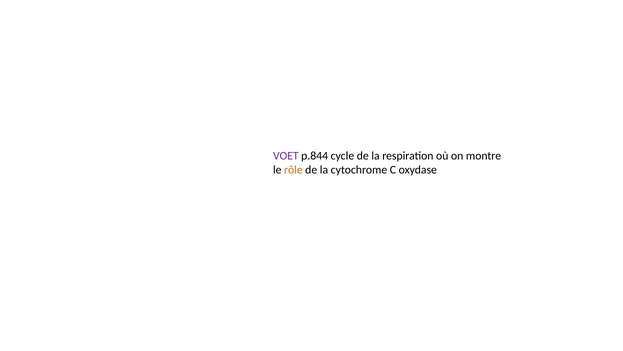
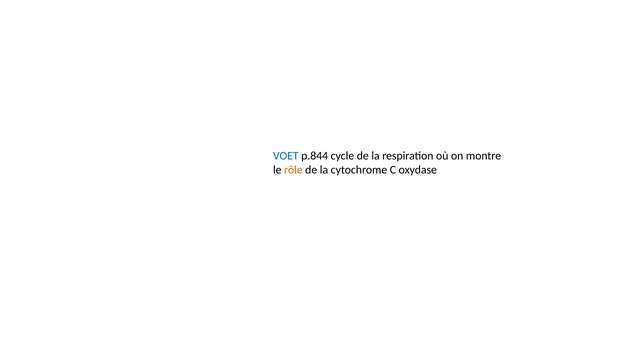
VOET colour: purple -> blue
